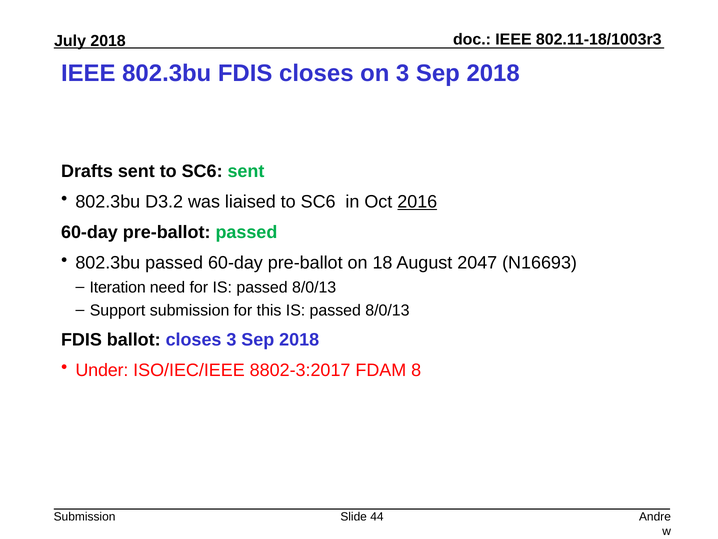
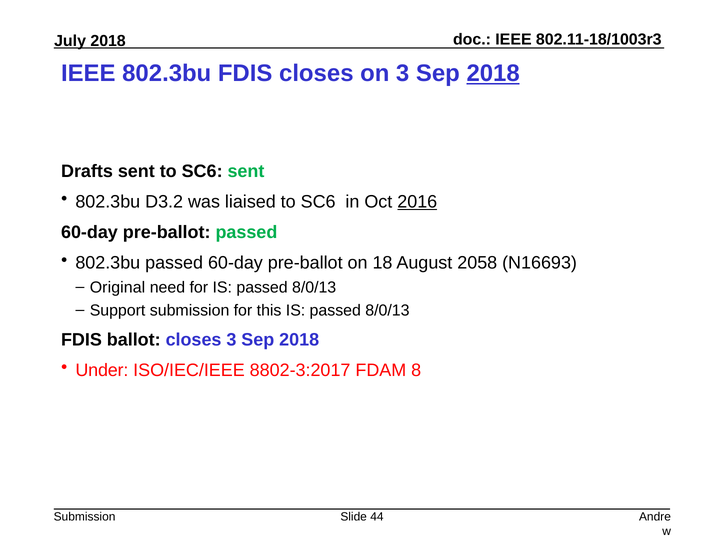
2018 at (493, 74) underline: none -> present
2047: 2047 -> 2058
Iteration: Iteration -> Original
